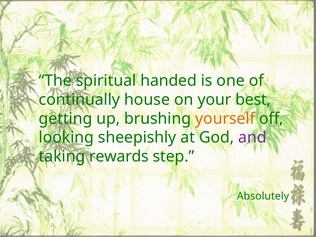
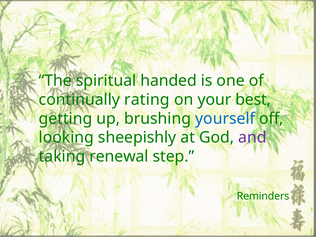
house: house -> rating
yourself colour: orange -> blue
rewards: rewards -> renewal
Absolutely: Absolutely -> Reminders
